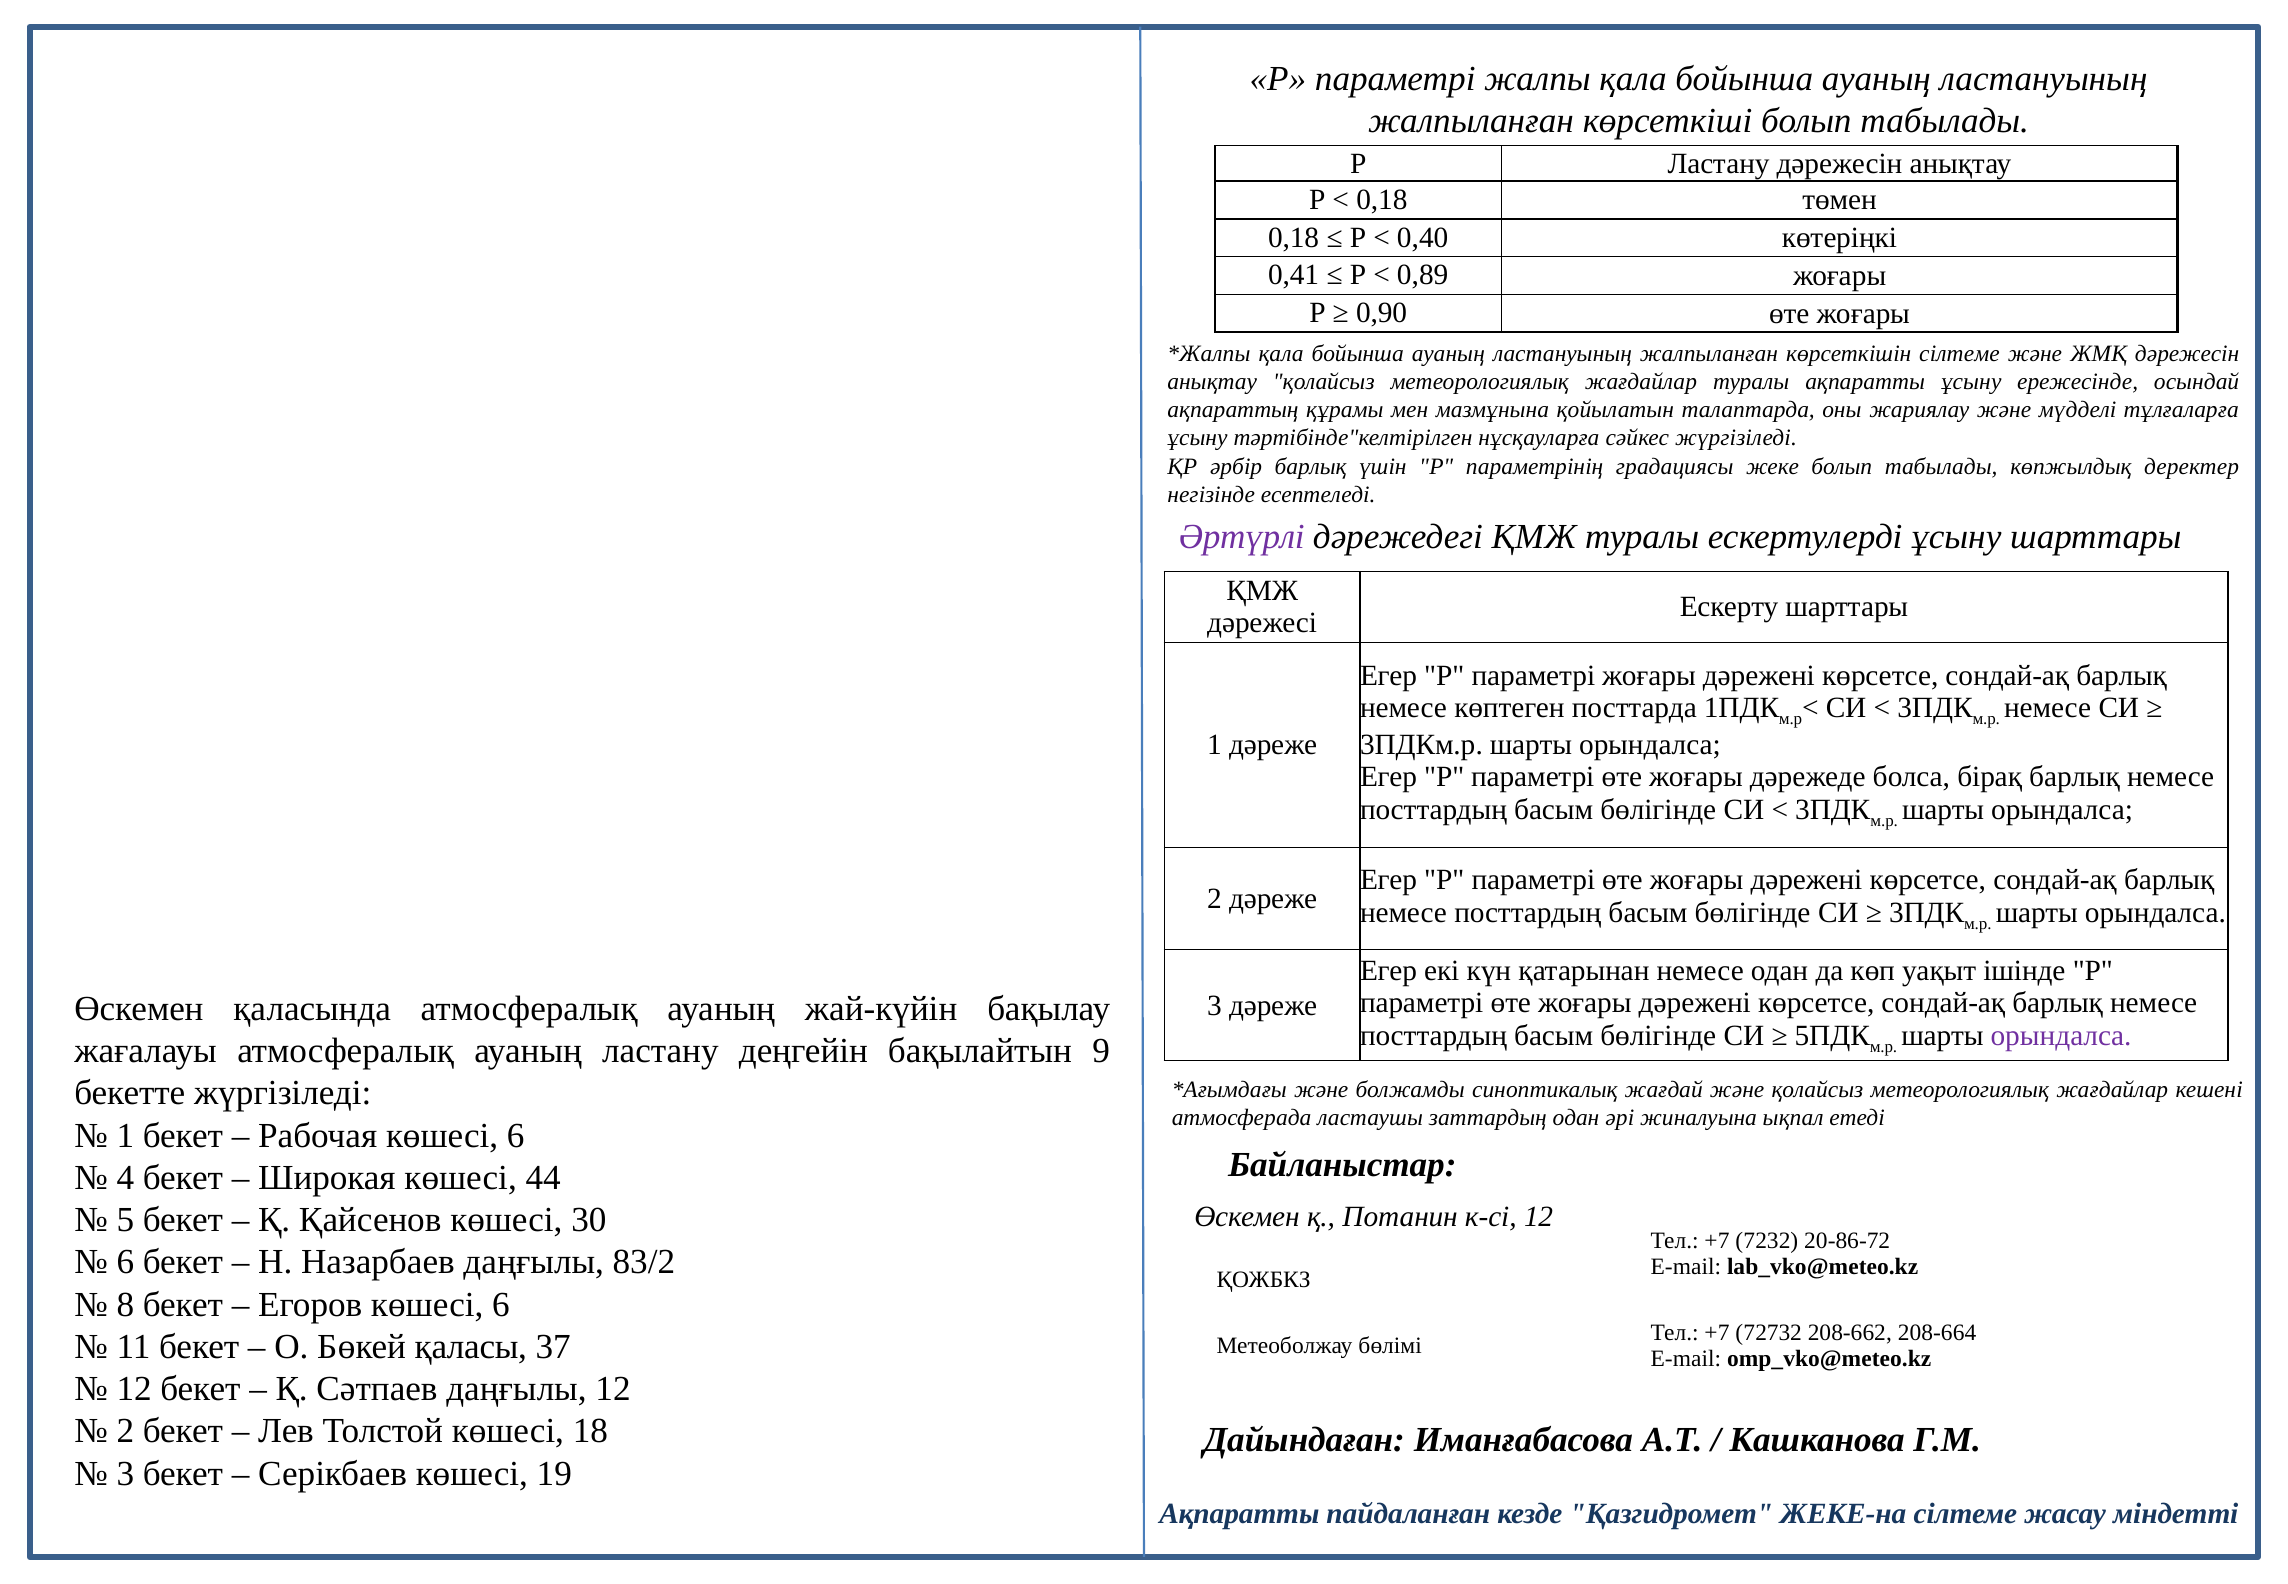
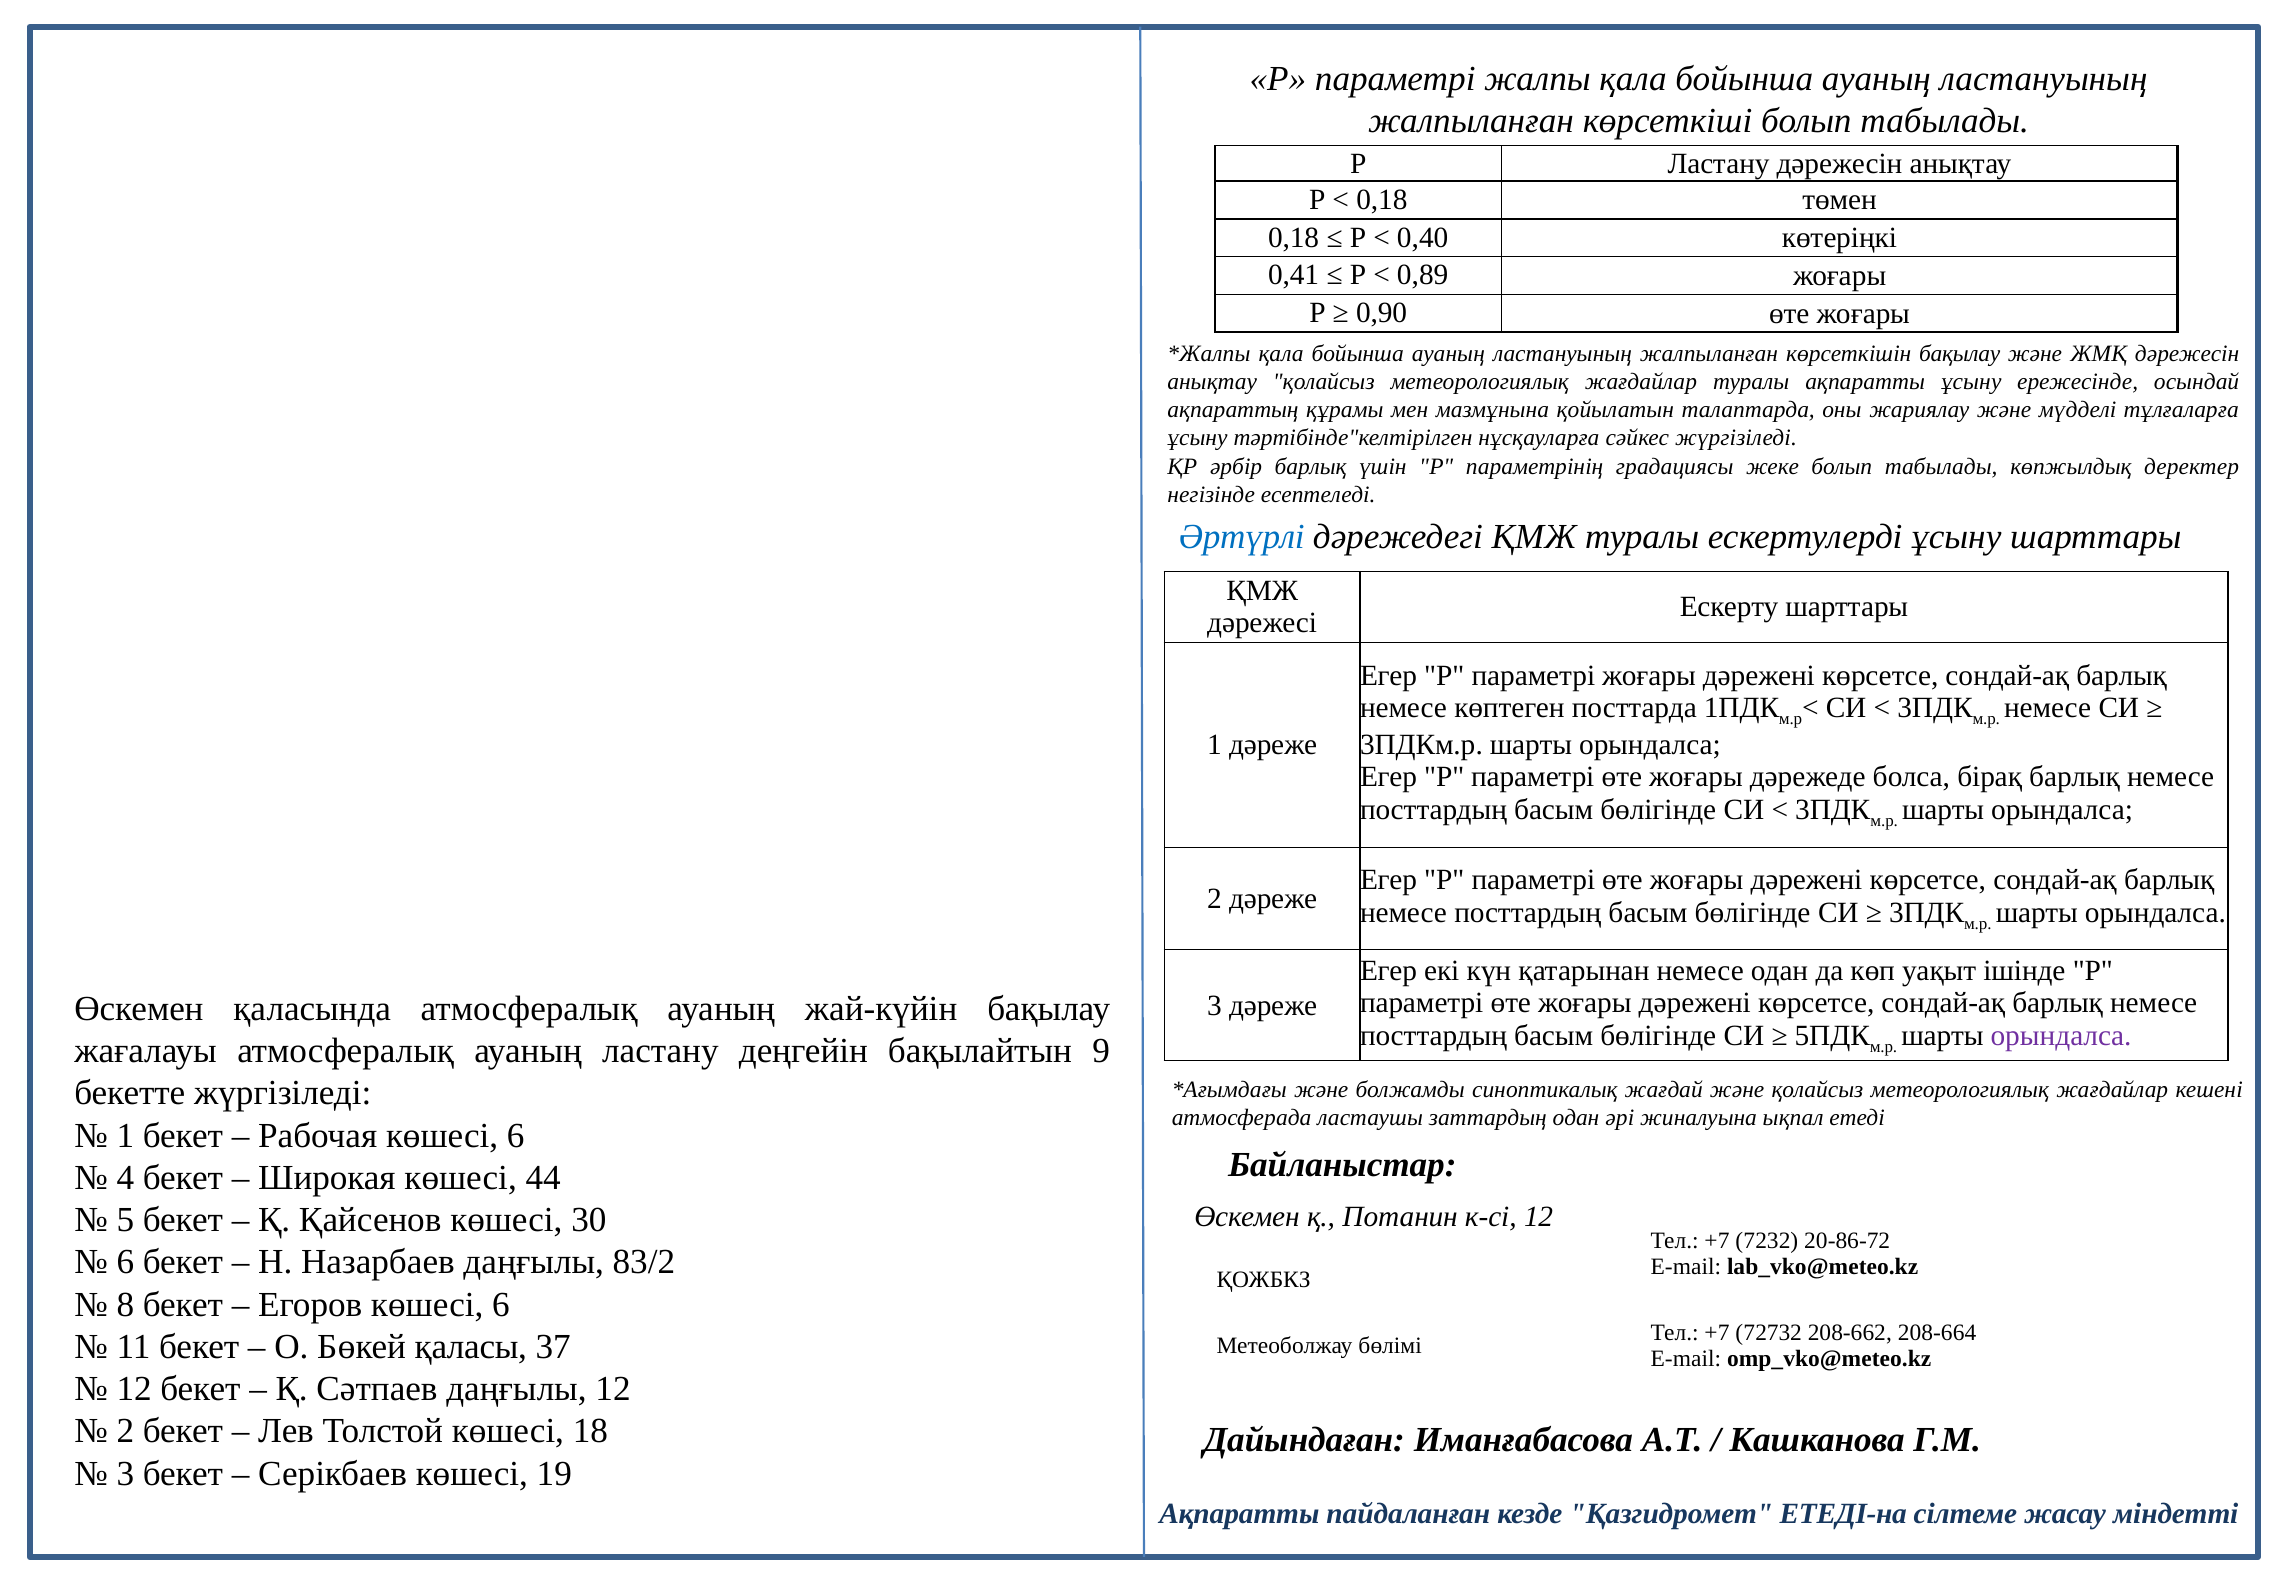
көрсеткішін сілтеме: сілтеме -> бақылау
Әртүрлі colour: purple -> blue
ЖЕКЕ-на: ЖЕКЕ-на -> ЕТЕДІ-на
